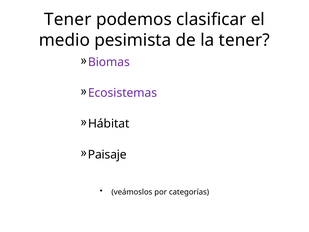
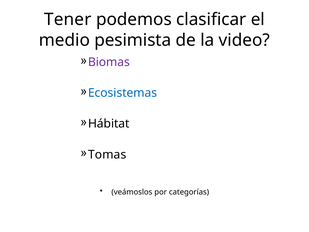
la tener: tener -> video
Ecosistemas colour: purple -> blue
Paisaje: Paisaje -> Tomas
